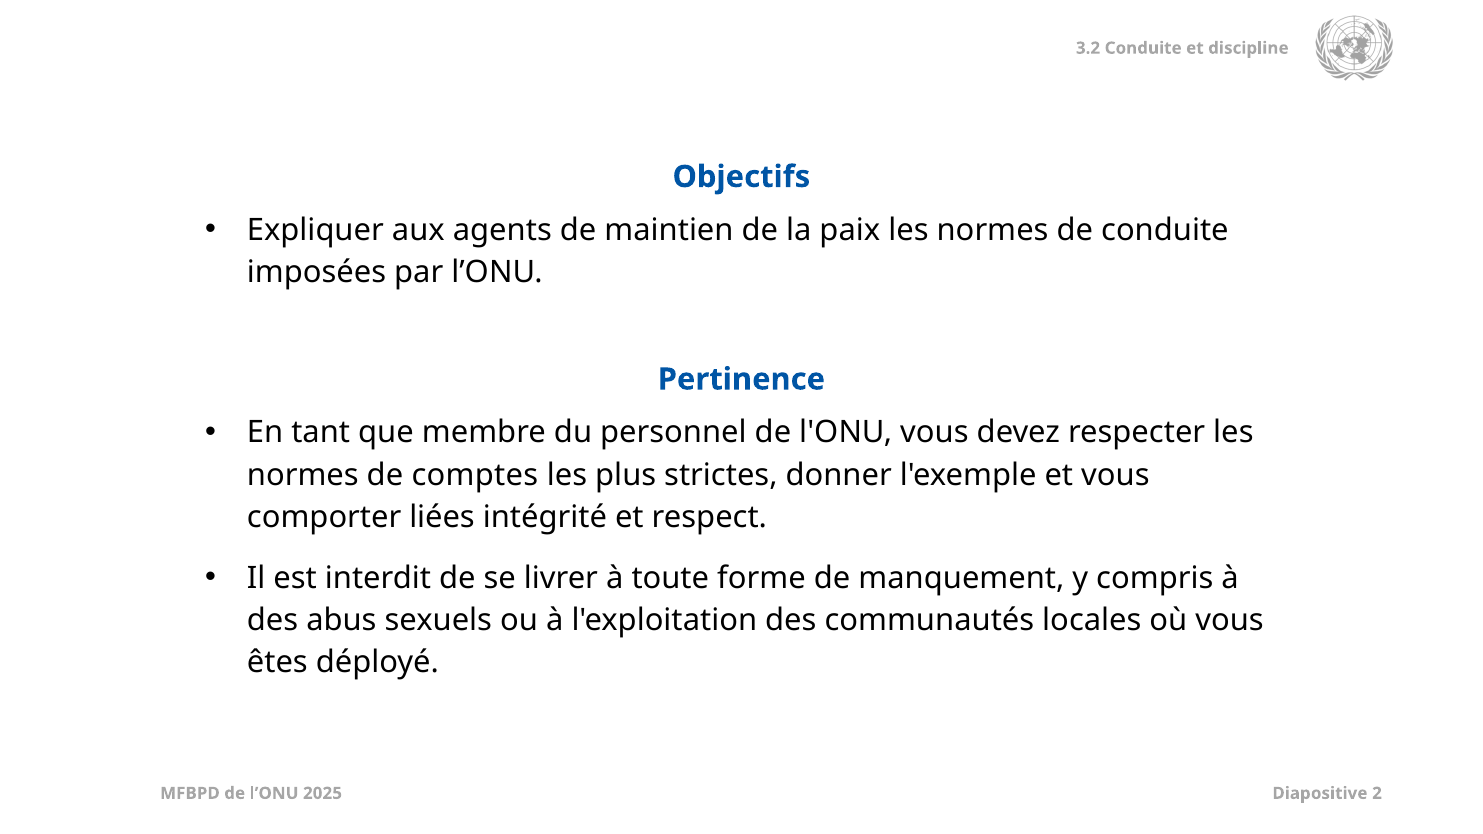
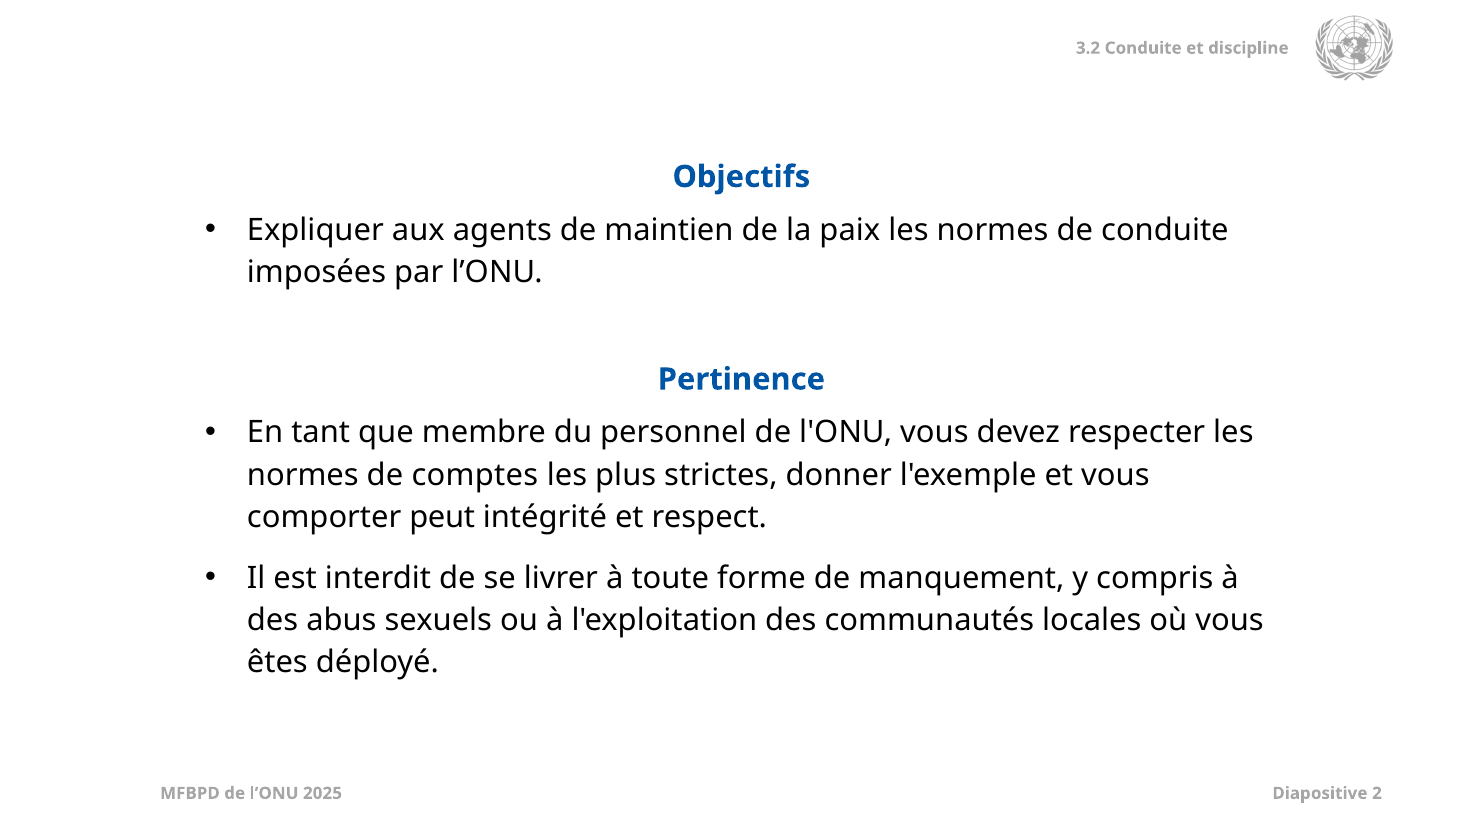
liées: liées -> peut
